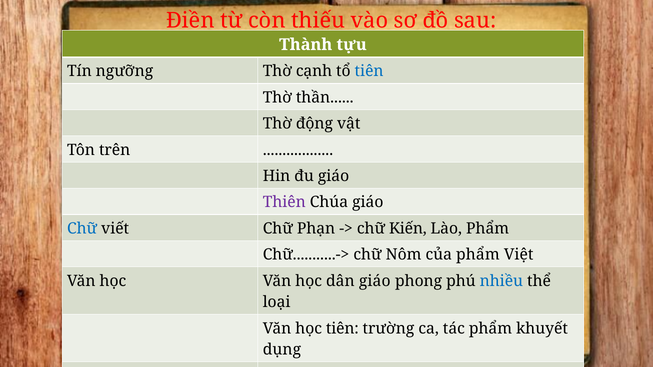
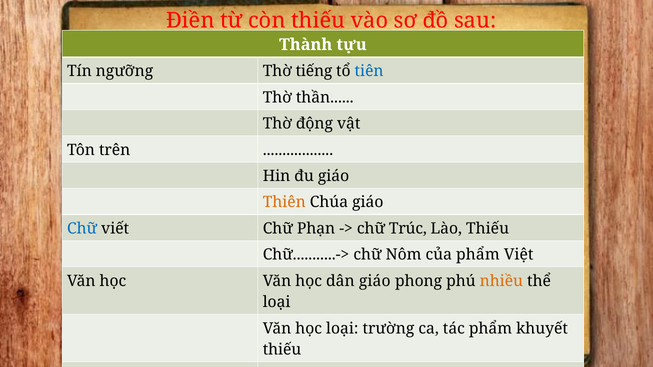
cạnh: cạnh -> tiếng
Thiên colour: purple -> orange
chữ Kiến: Kiến -> Trúc
Lào Phẩm: Phẩm -> Thiếu
nhiều colour: blue -> orange
học tiên: tiên -> loại
dụng at (282, 350): dụng -> thiếu
